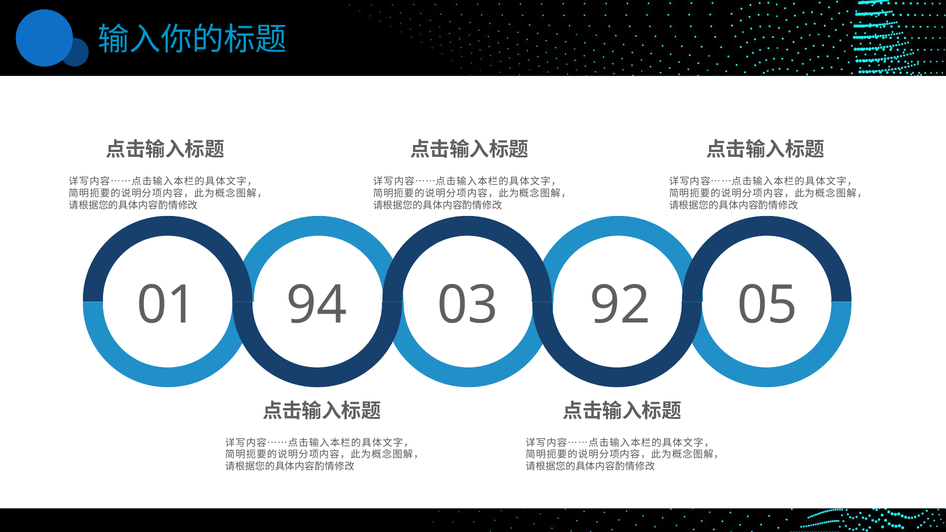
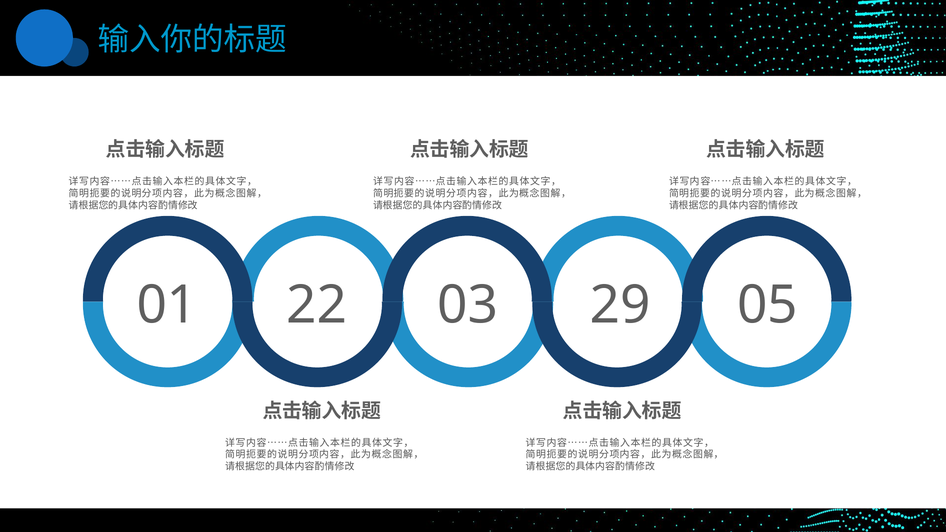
94: 94 -> 22
92: 92 -> 29
